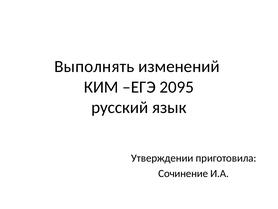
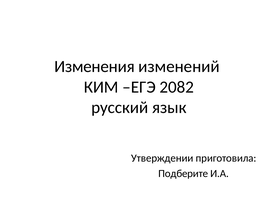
Выполнять: Выполнять -> Изменения
2095: 2095 -> 2082
Сочинение: Сочинение -> Подберите
